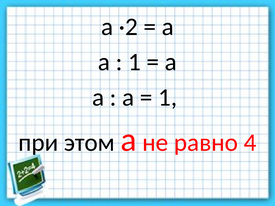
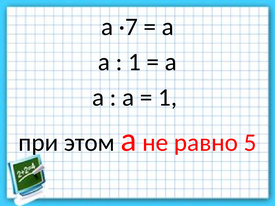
·2: ·2 -> ·7
4: 4 -> 5
